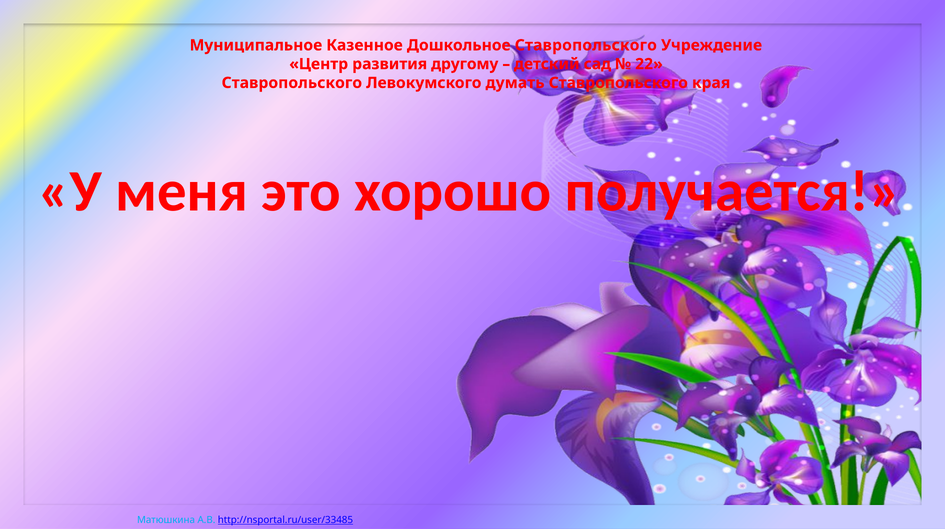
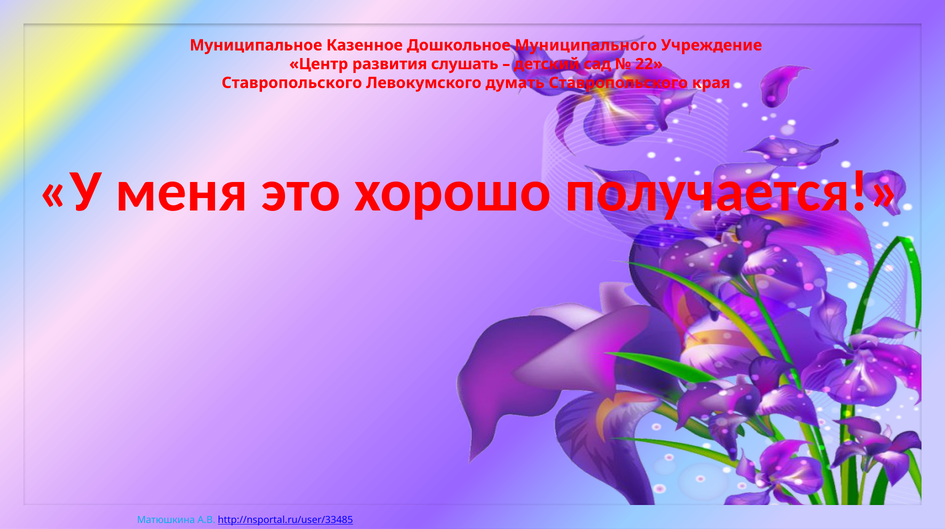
Дошкольное Ставропольского: Ставропольского -> Муниципального
другому: другому -> слушать
